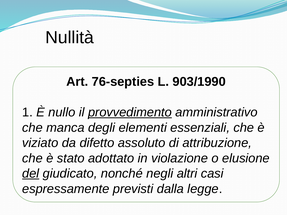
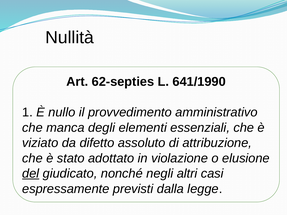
76-septies: 76-septies -> 62-septies
903/1990: 903/1990 -> 641/1990
provvedimento underline: present -> none
